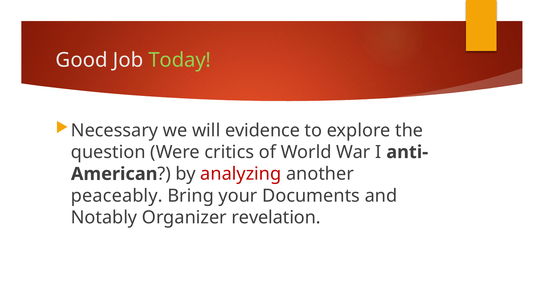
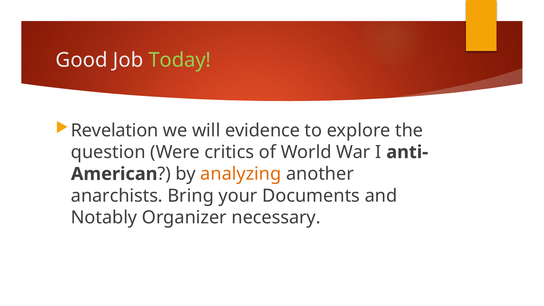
Necessary: Necessary -> Revelation
analyzing colour: red -> orange
peaceably: peaceably -> anarchists
revelation: revelation -> necessary
